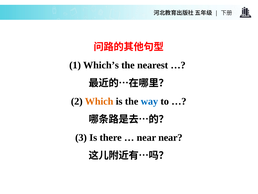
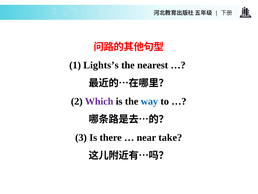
Which’s: Which’s -> Lights’s
Which colour: orange -> purple
near near: near -> take
